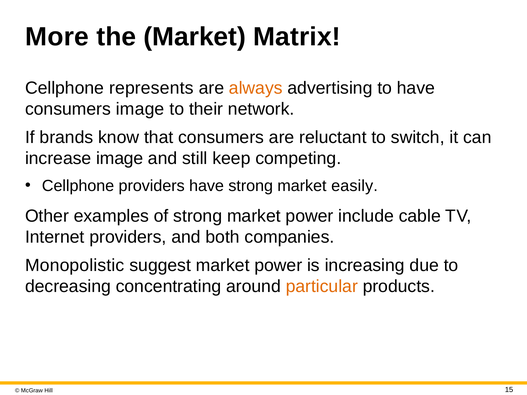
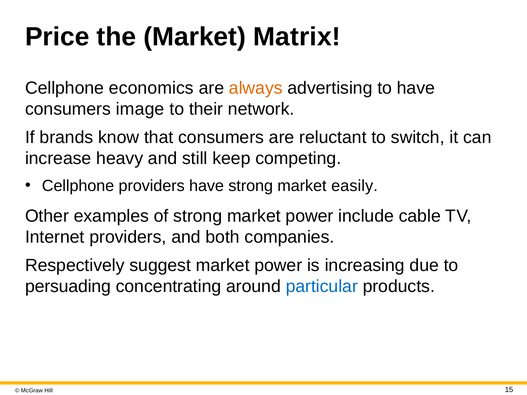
More: More -> Price
represents: represents -> economics
increase image: image -> heavy
Monopolistic: Monopolistic -> Respectively
decreasing: decreasing -> persuading
particular colour: orange -> blue
